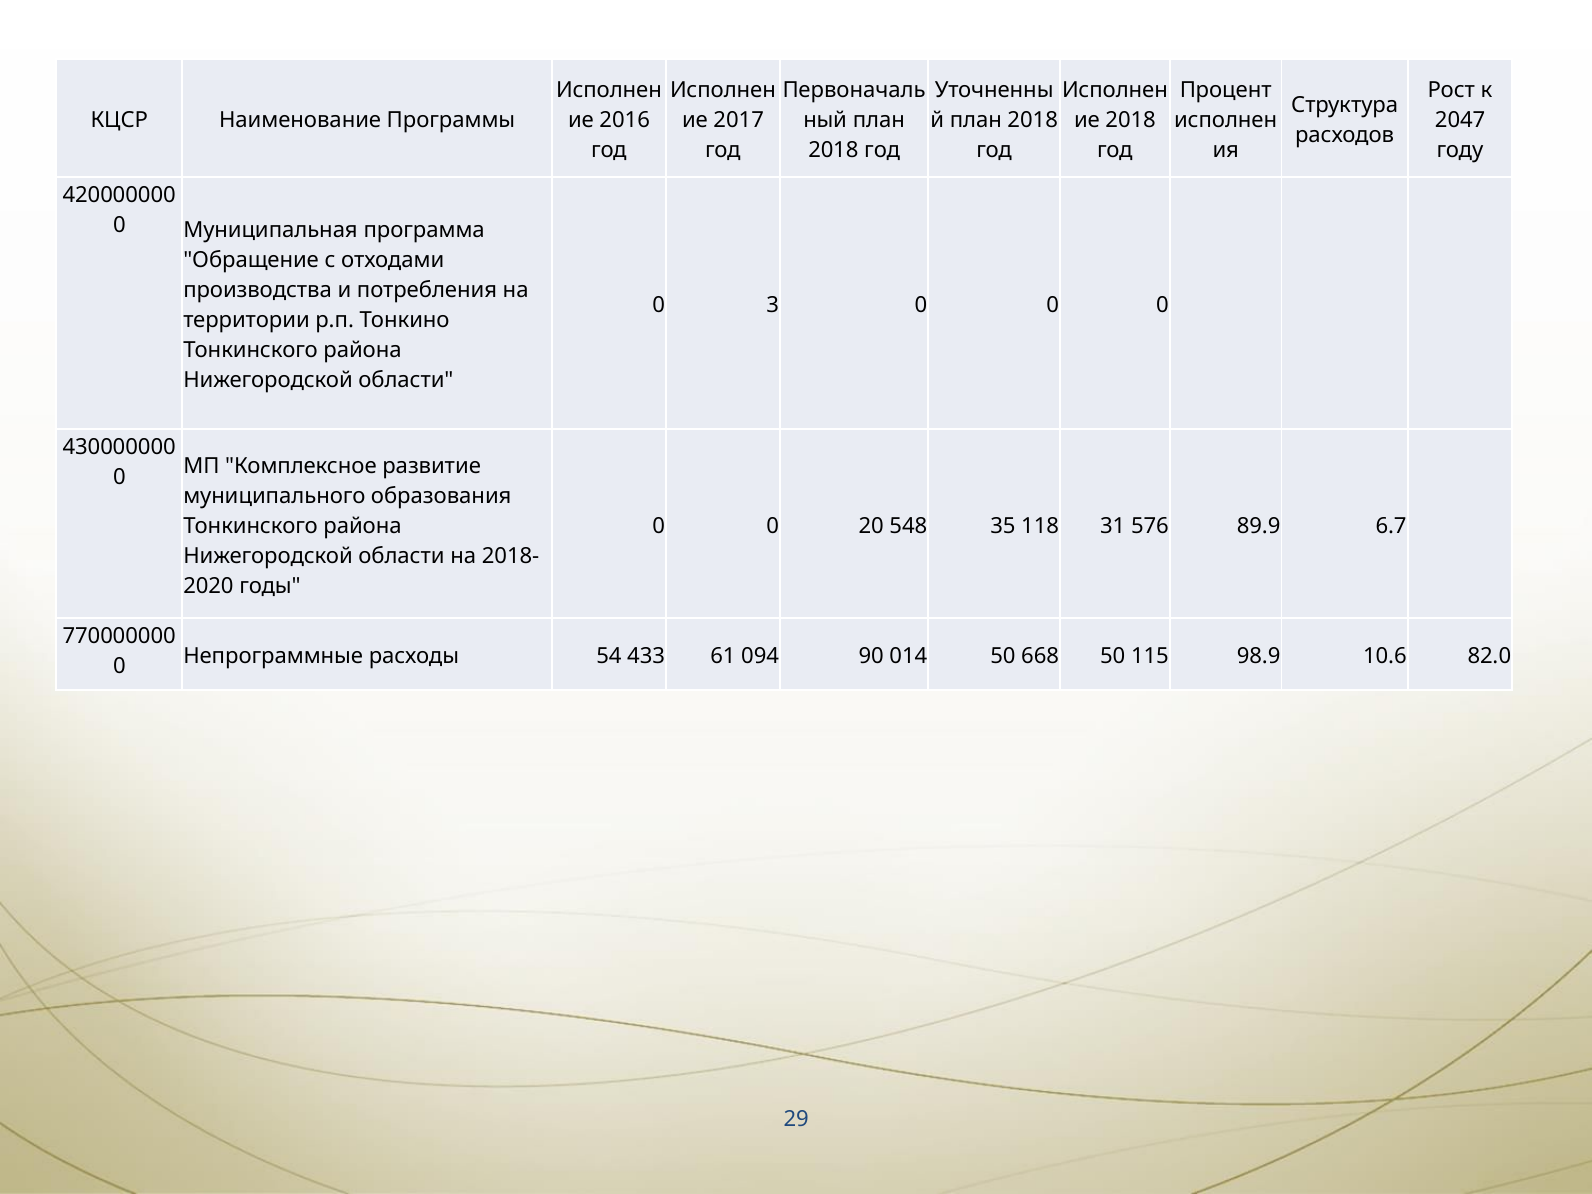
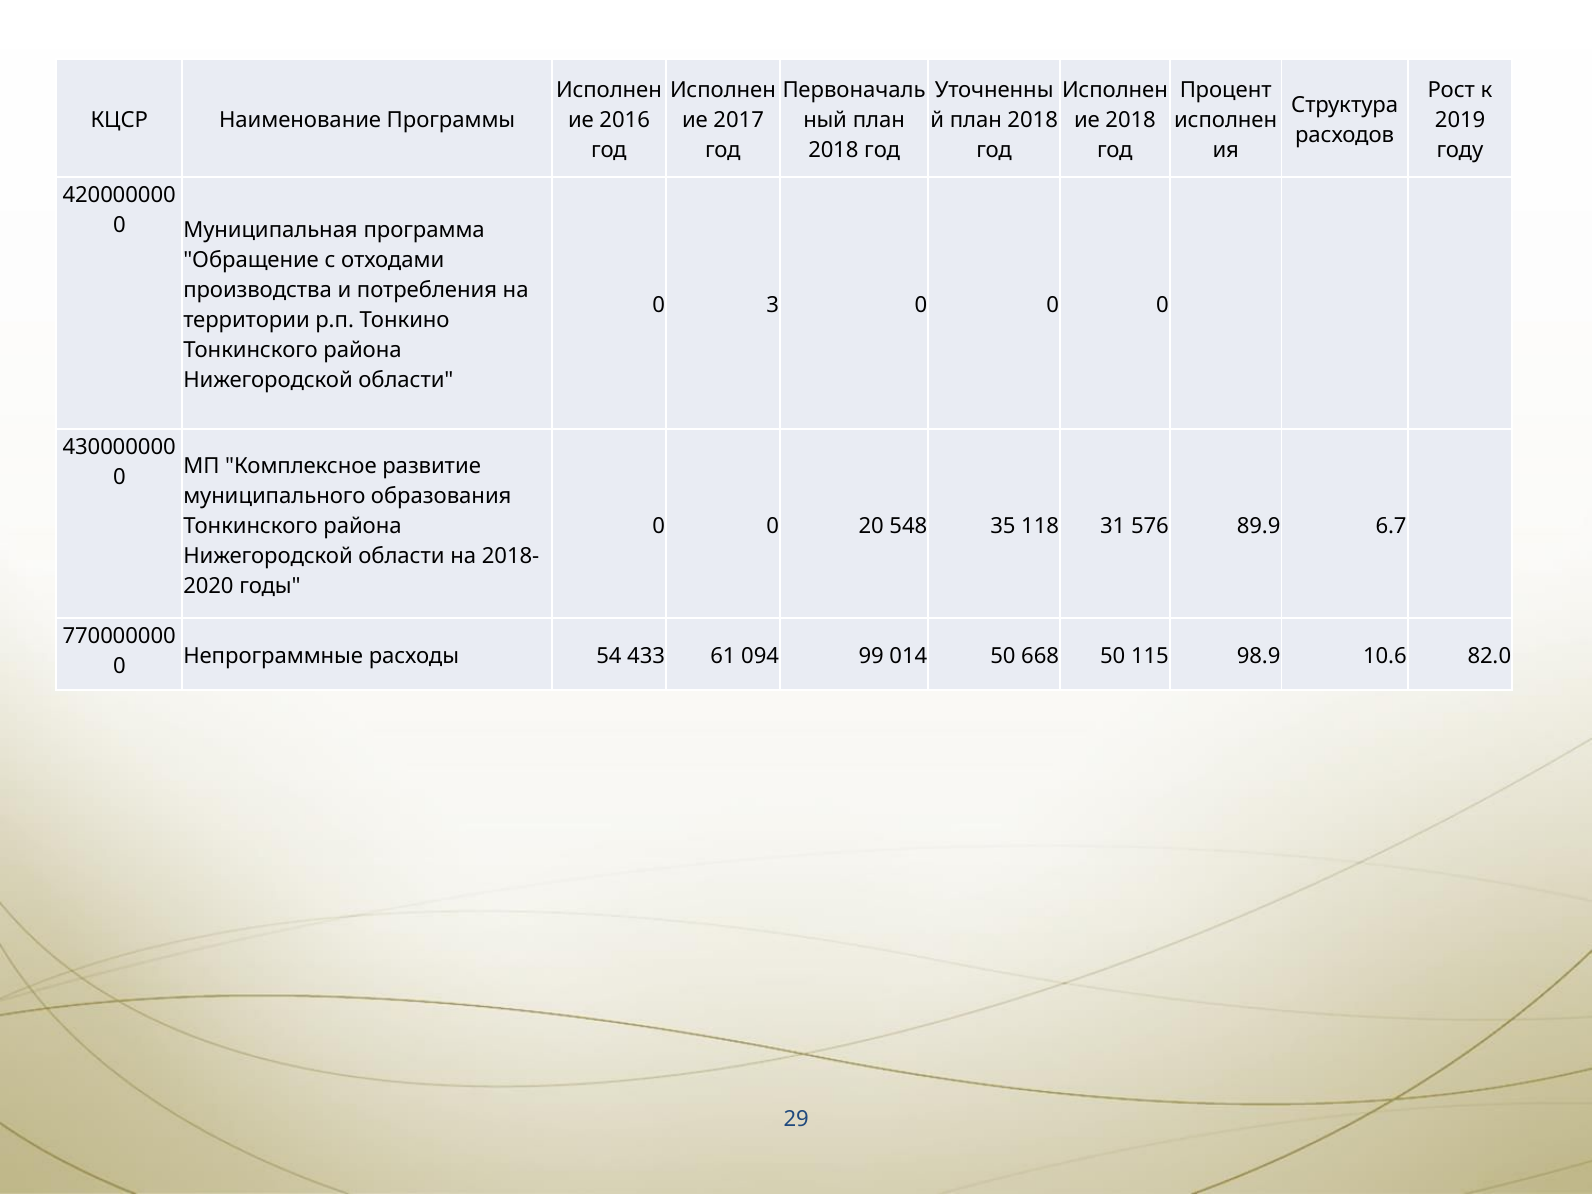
2047: 2047 -> 2019
90: 90 -> 99
